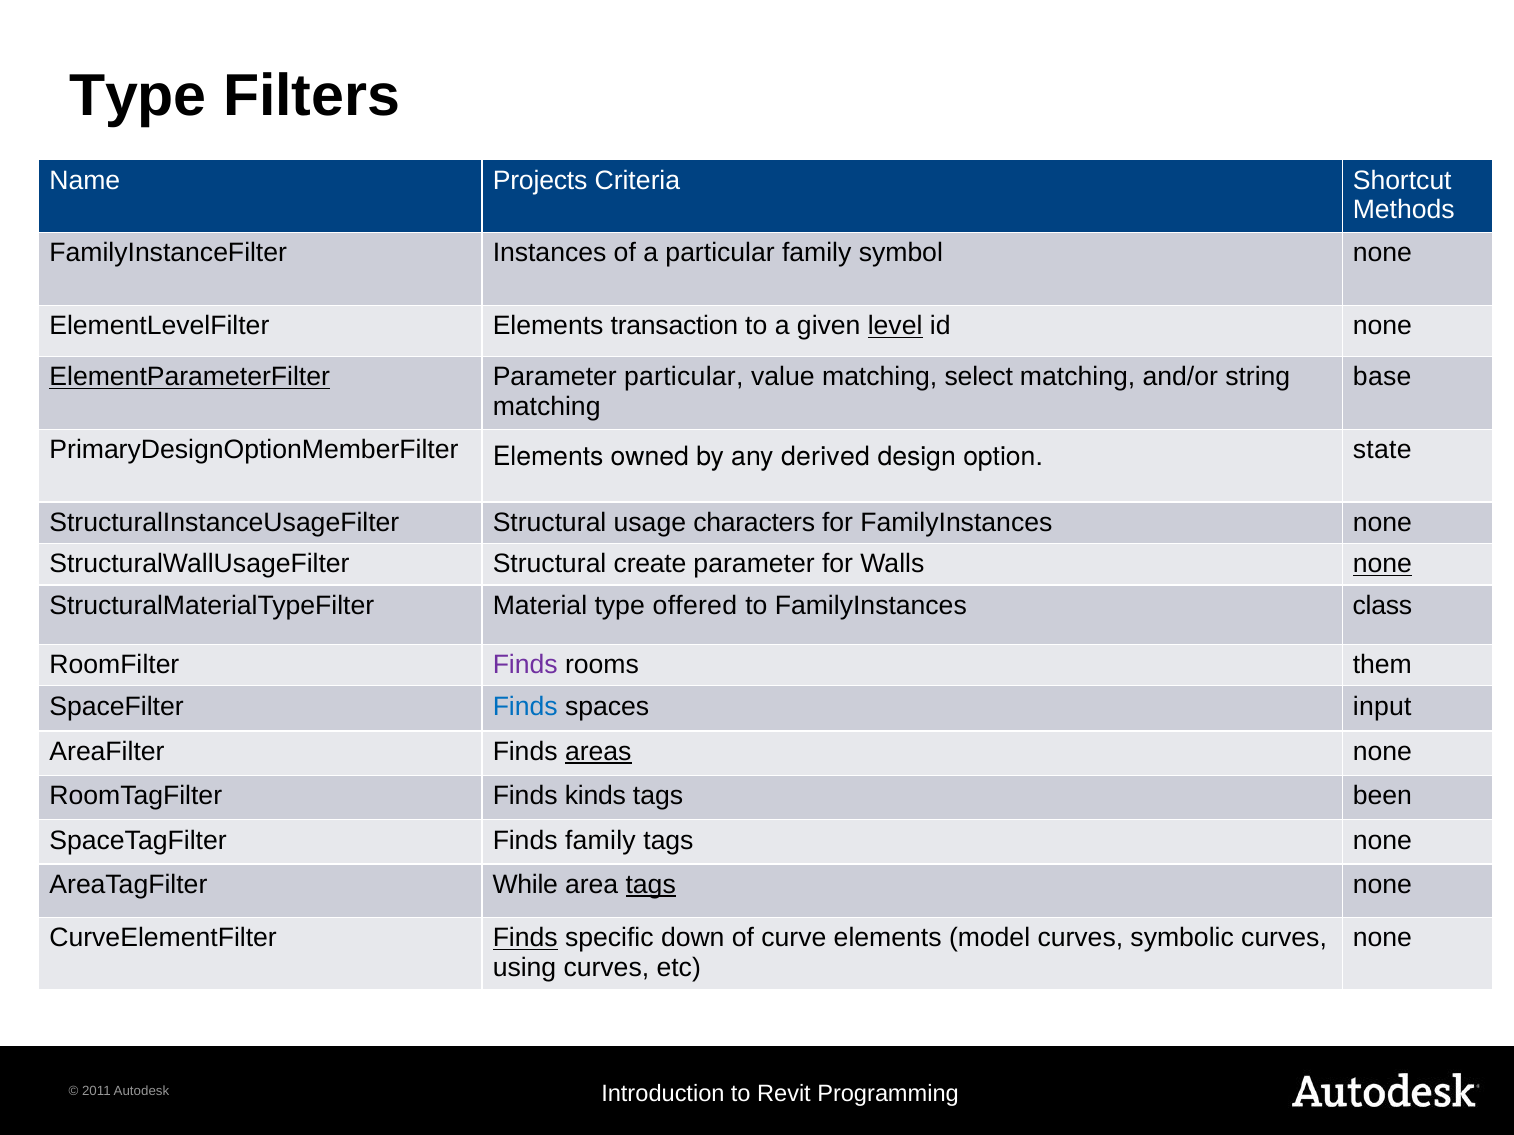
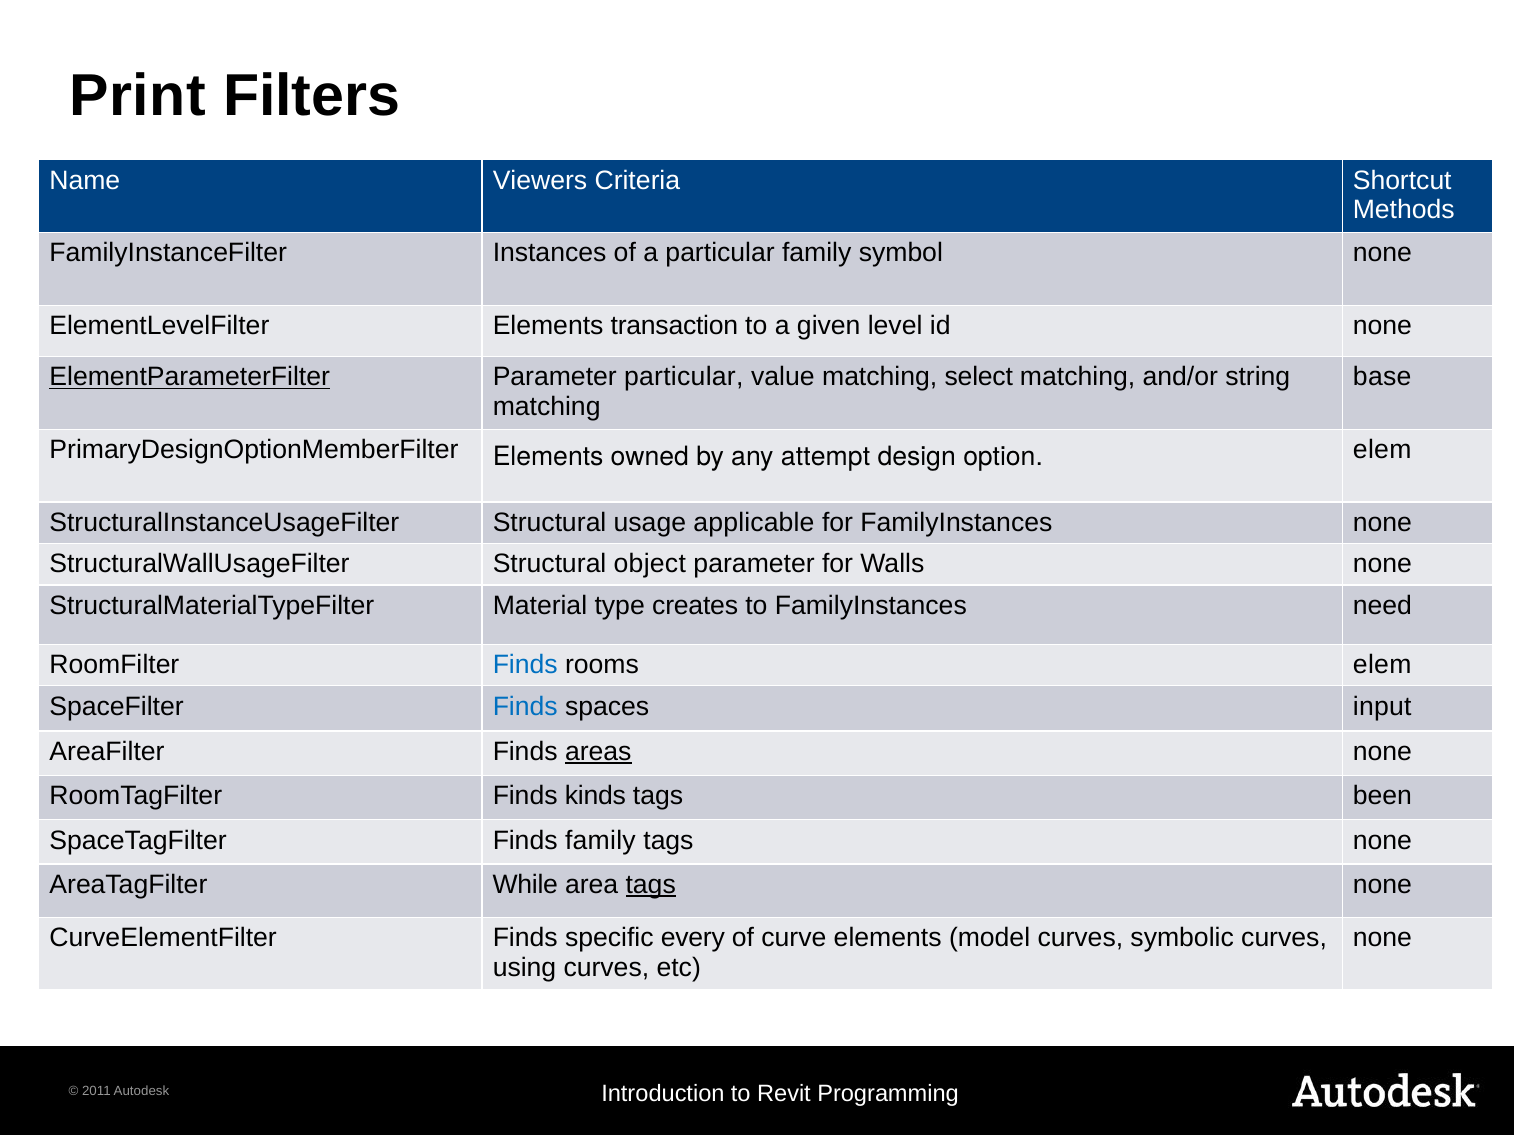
Type at (138, 96): Type -> Print
Projects: Projects -> Viewers
level underline: present -> none
derived: derived -> attempt
option state: state -> elem
characters: characters -> applicable
create: create -> object
none at (1382, 564) underline: present -> none
offered: offered -> creates
class: class -> need
Finds at (525, 665) colour: purple -> blue
rooms them: them -> elem
Finds at (525, 938) underline: present -> none
down: down -> every
